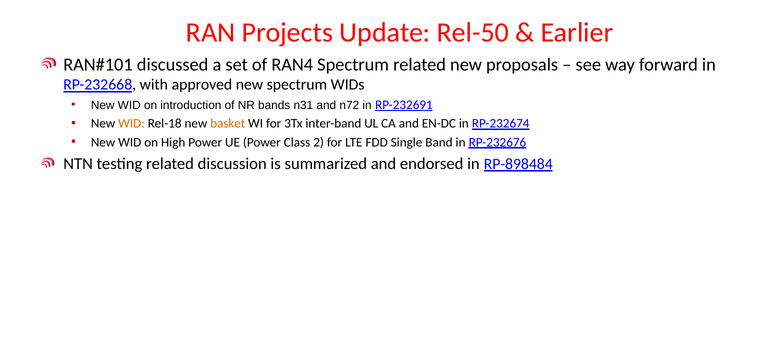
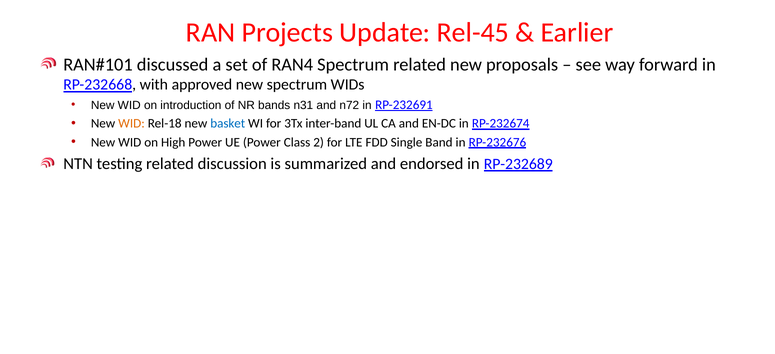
Rel-50: Rel-50 -> Rel-45
basket colour: orange -> blue
RP-898484: RP-898484 -> RP-232689
